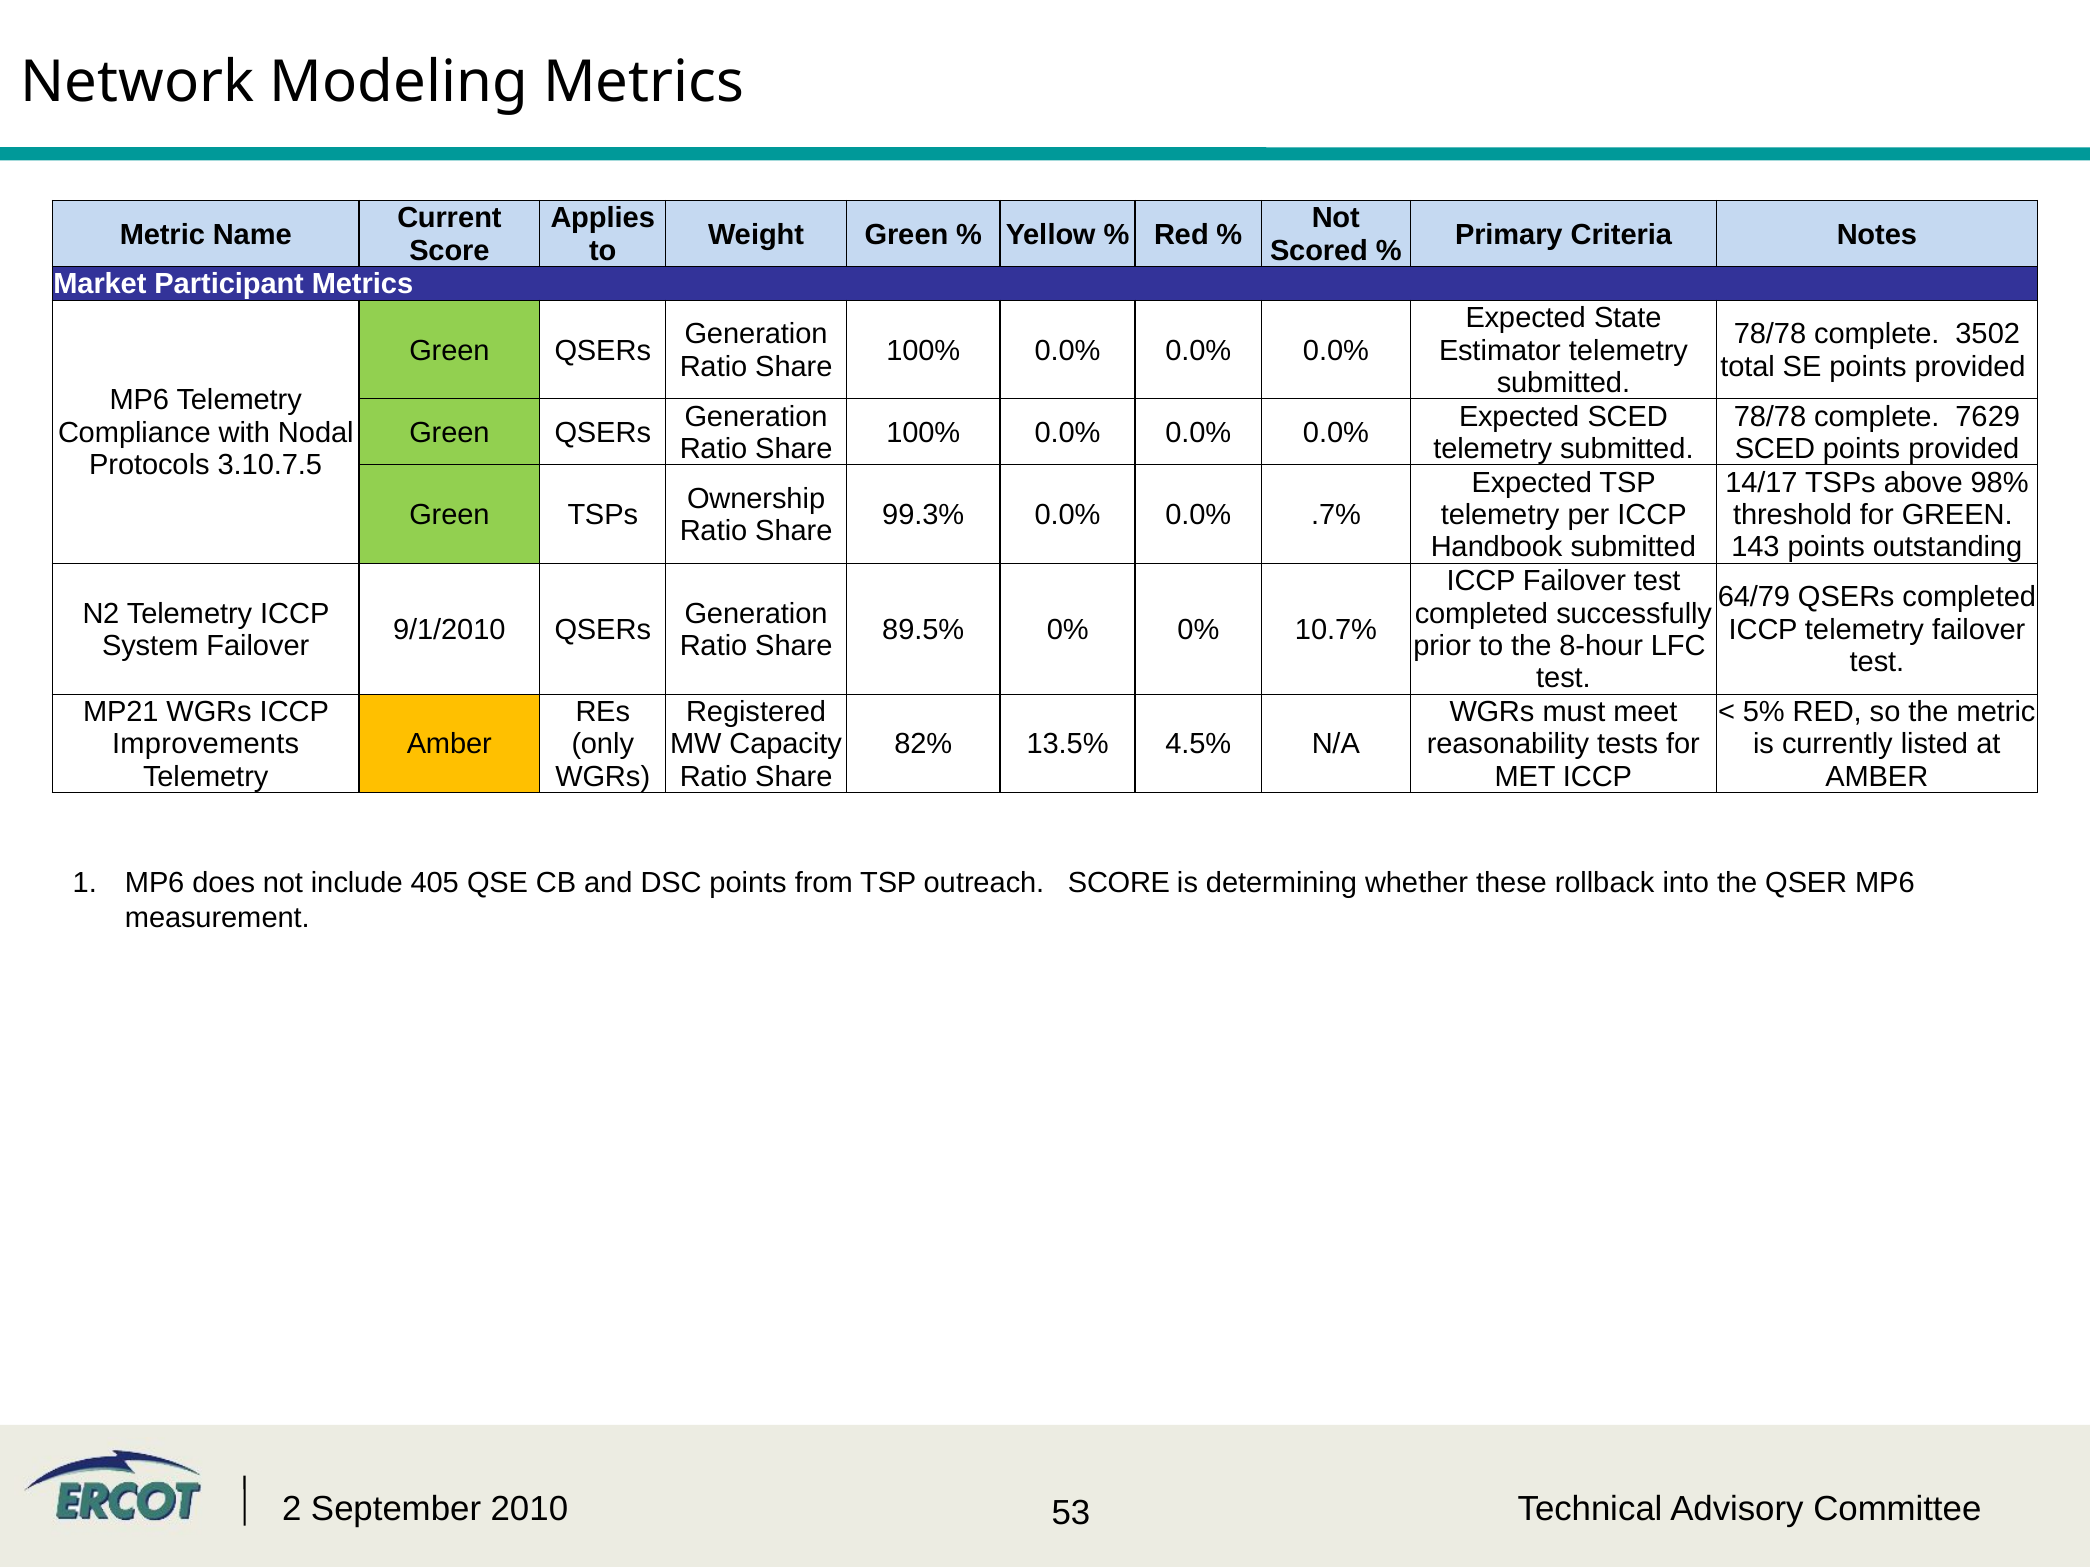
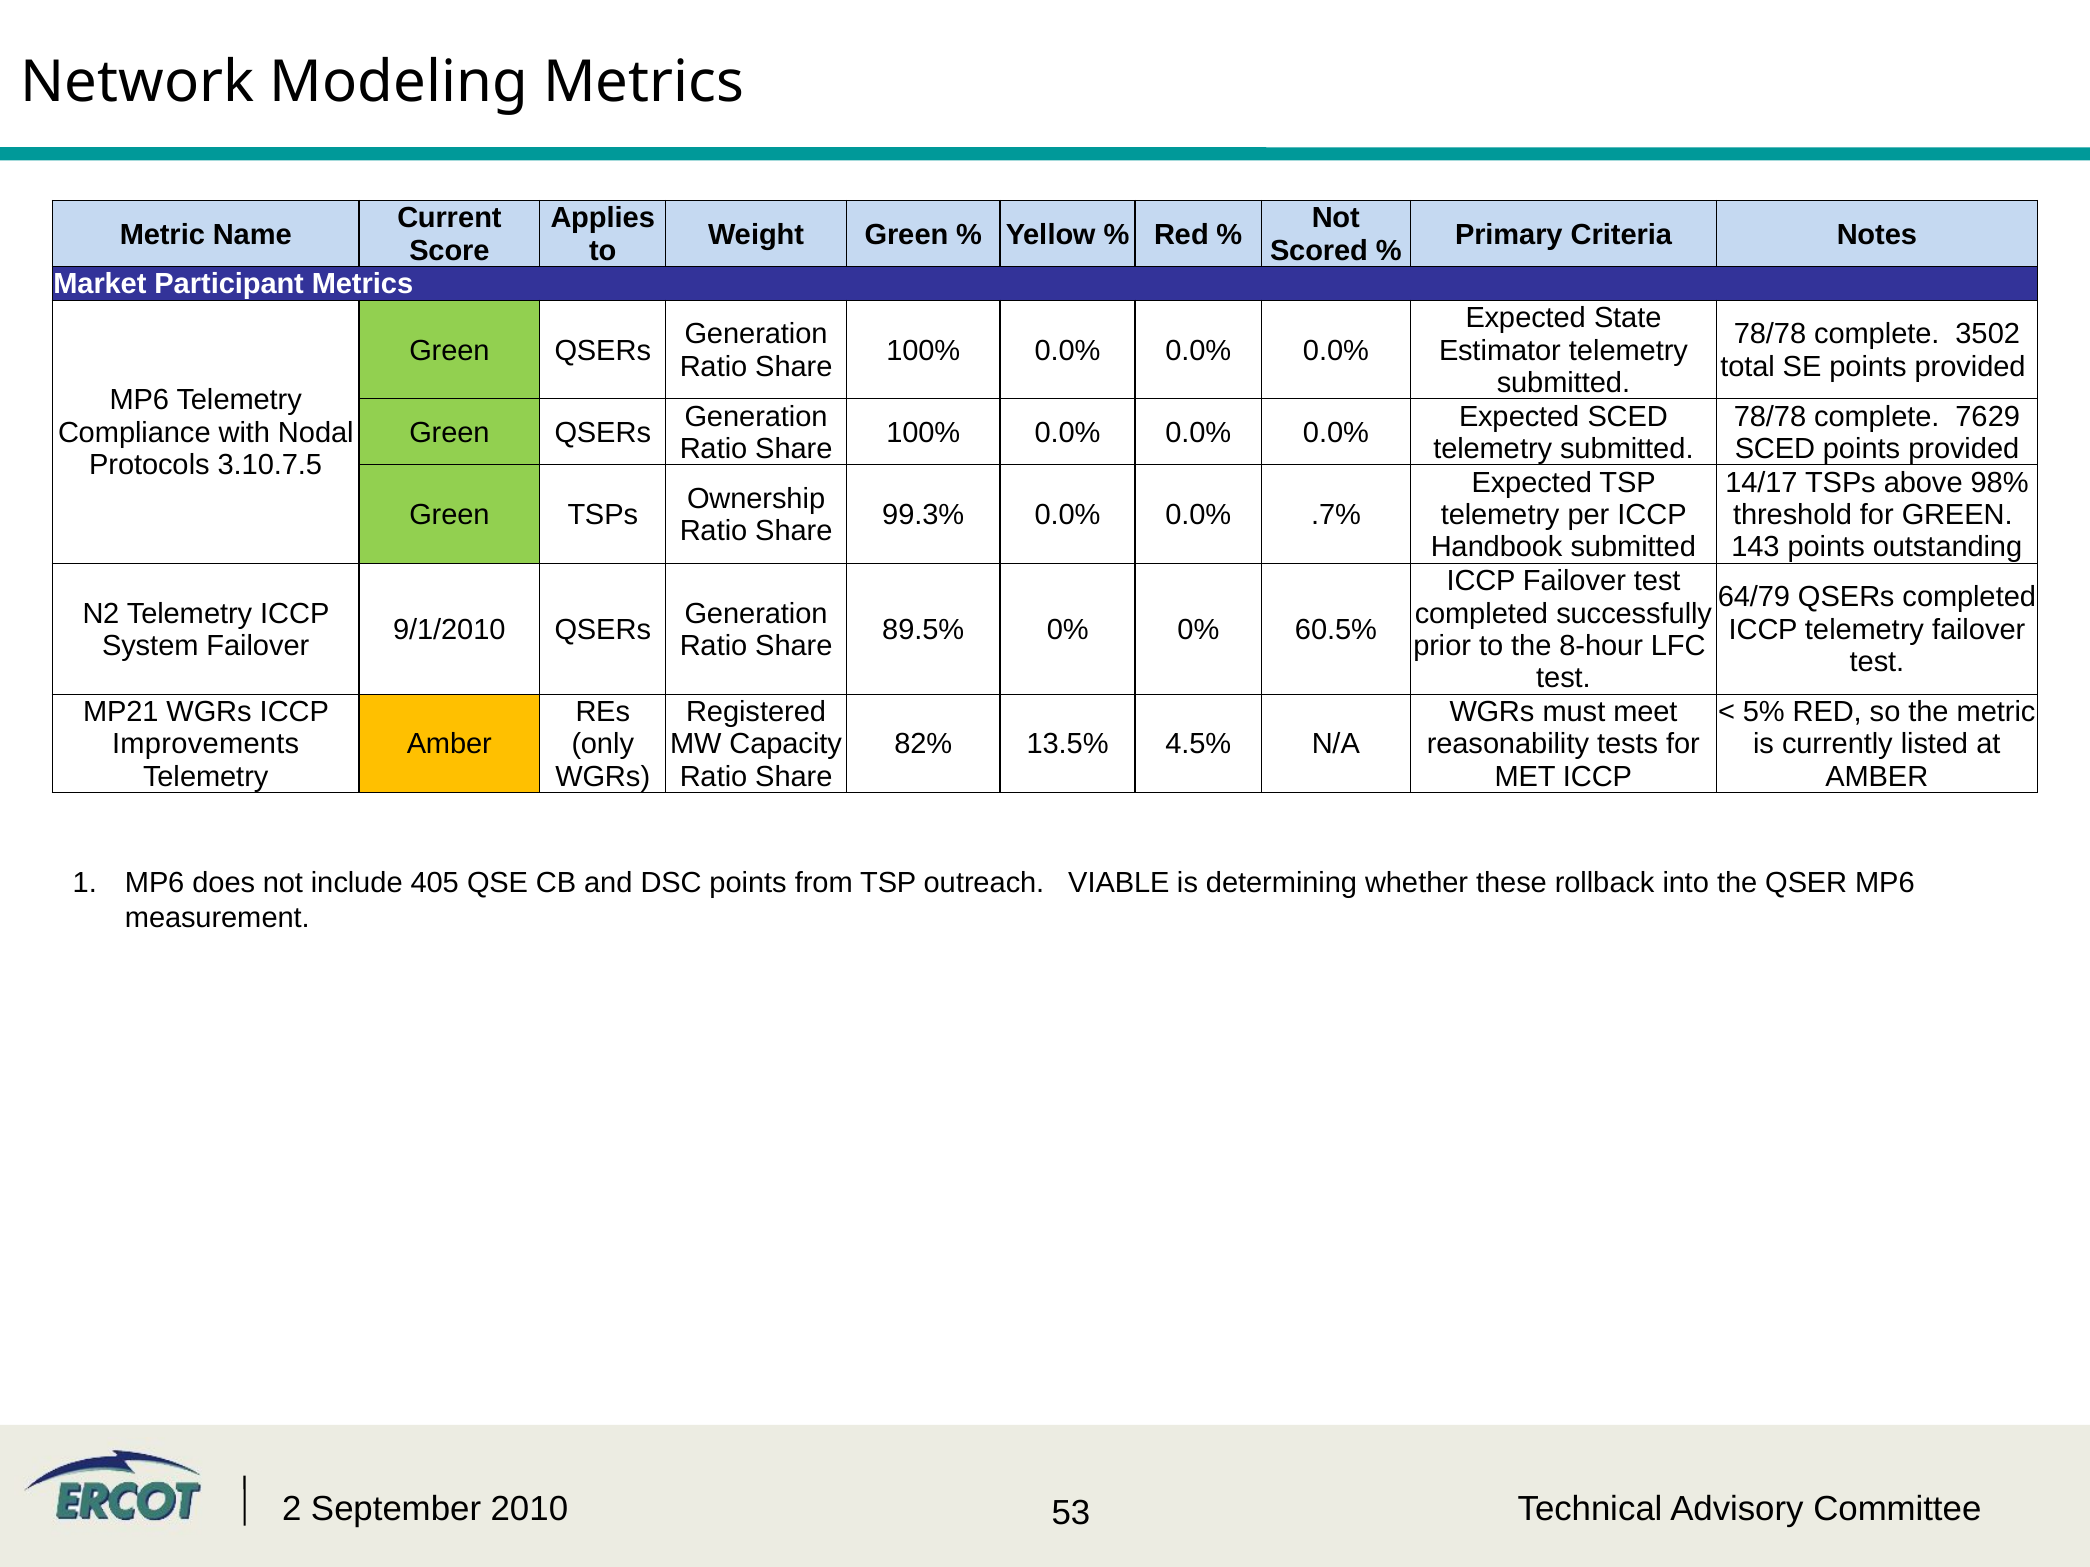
10.7%: 10.7% -> 60.5%
outreach SCORE: SCORE -> VIABLE
